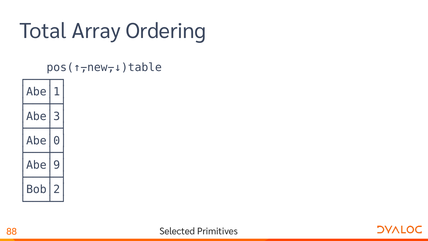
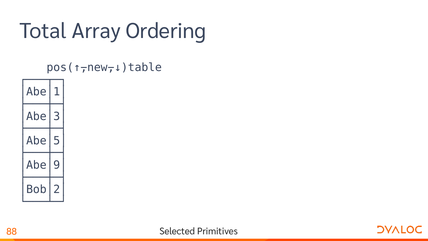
│Abe│0│: │Abe│0│ -> │Abe│5│
